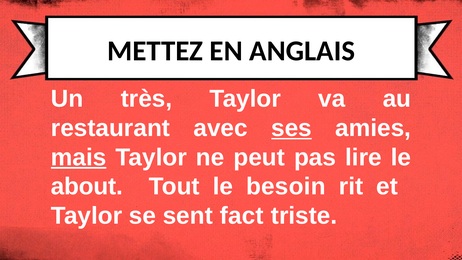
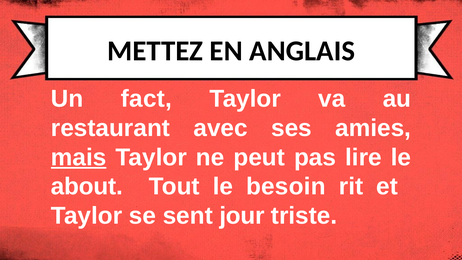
très: très -> fact
ses underline: present -> none
fact: fact -> jour
